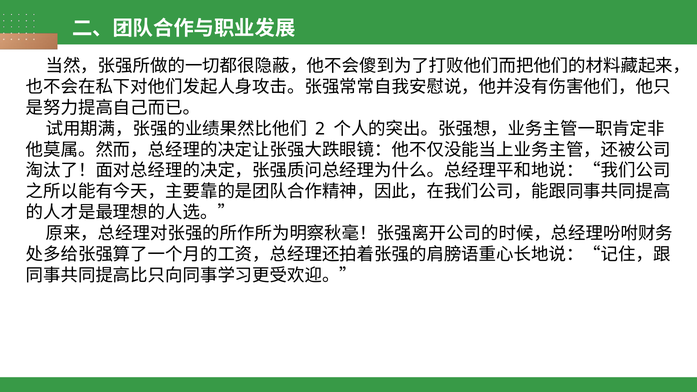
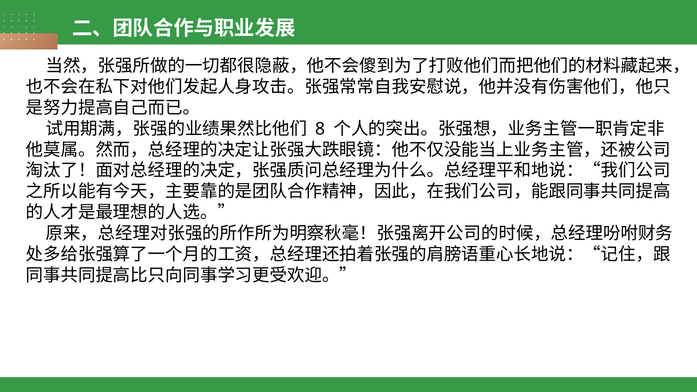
2: 2 -> 8
